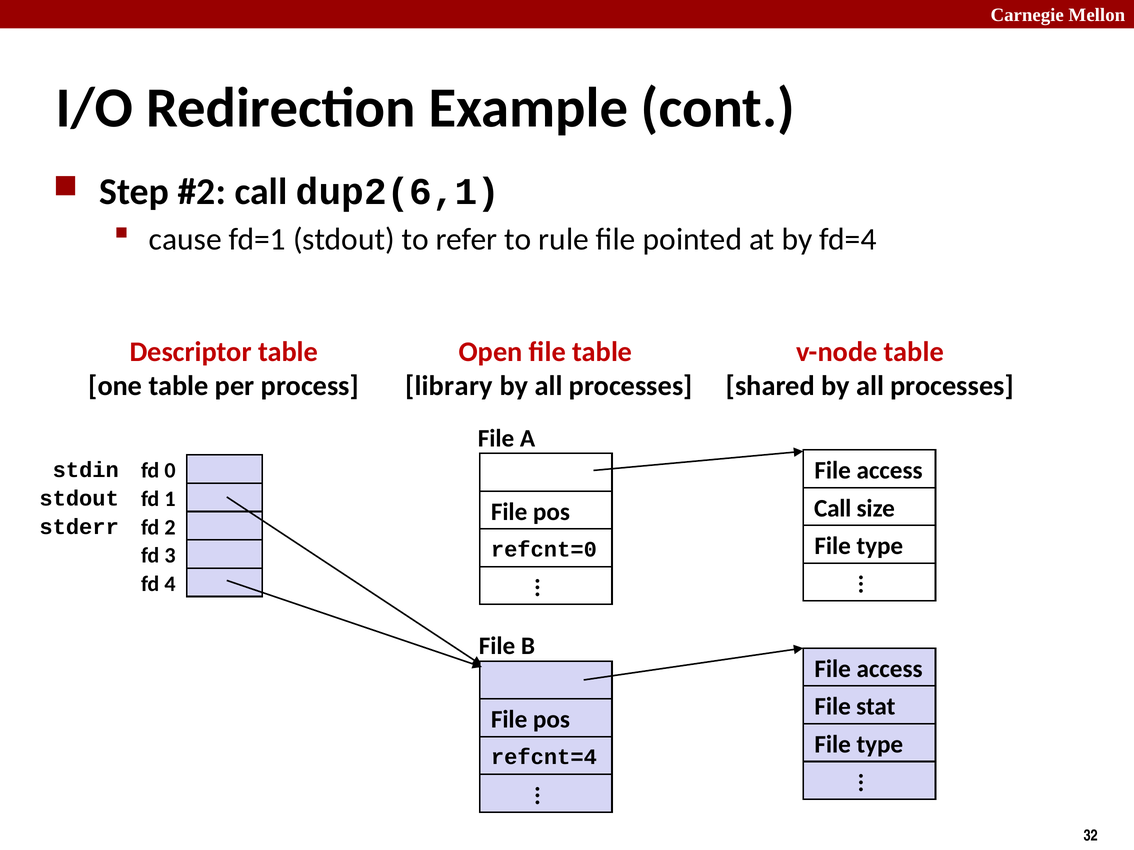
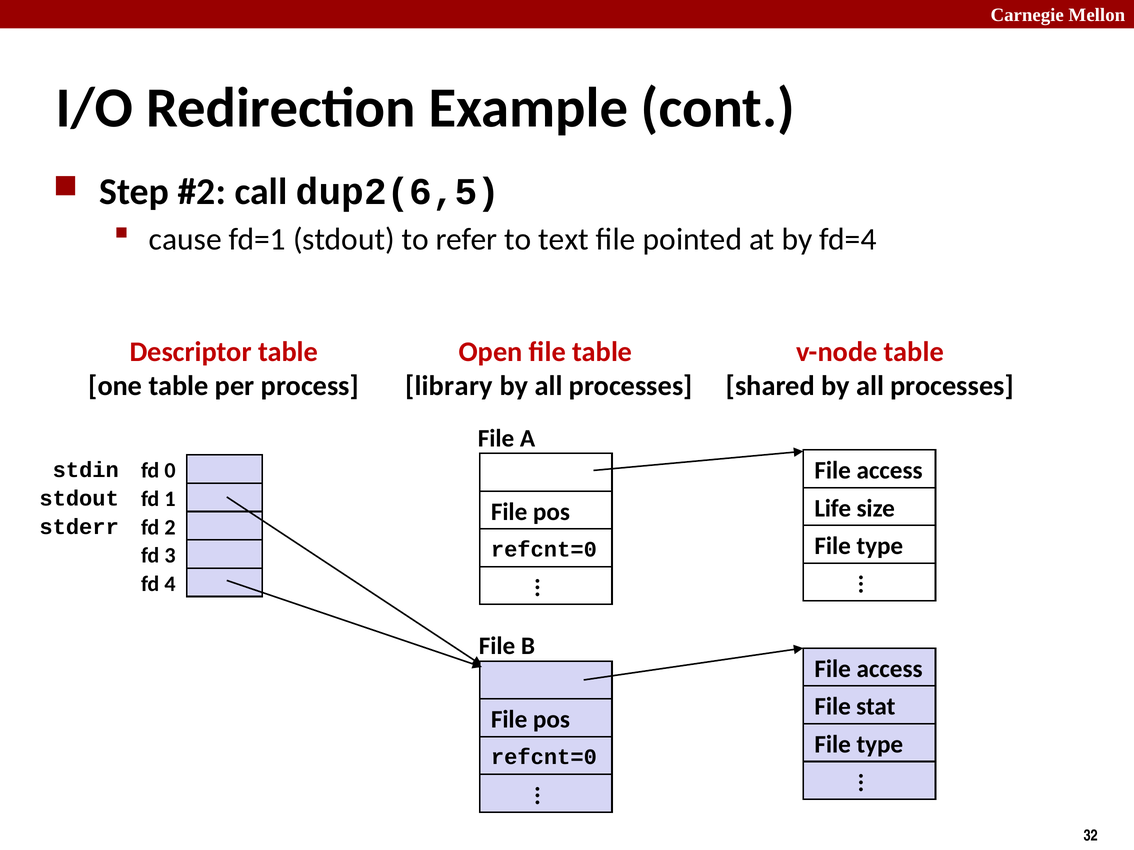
dup2(6,1: dup2(6,1 -> dup2(6,5
rule: rule -> text
Call at (833, 509): Call -> Life
refcnt=4 at (544, 758): refcnt=4 -> refcnt=0
